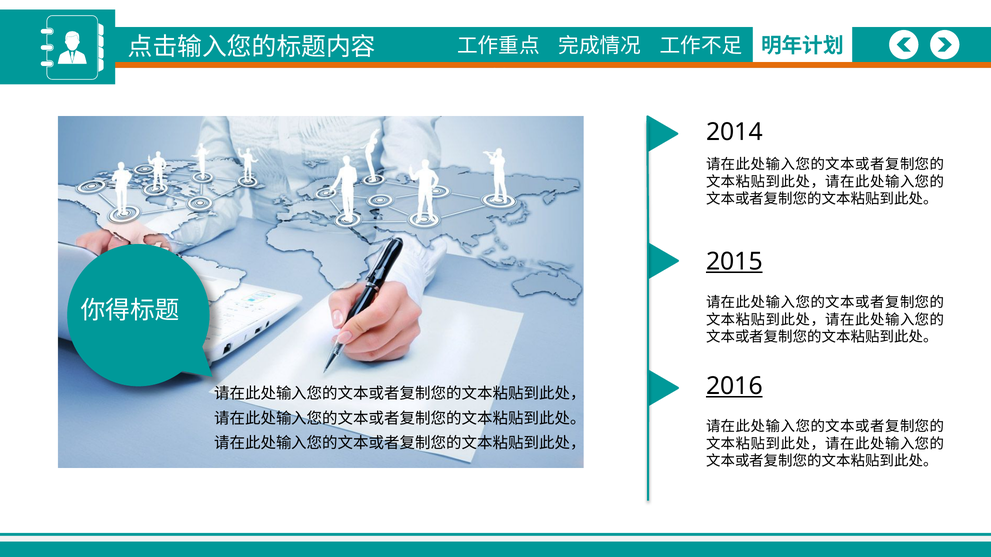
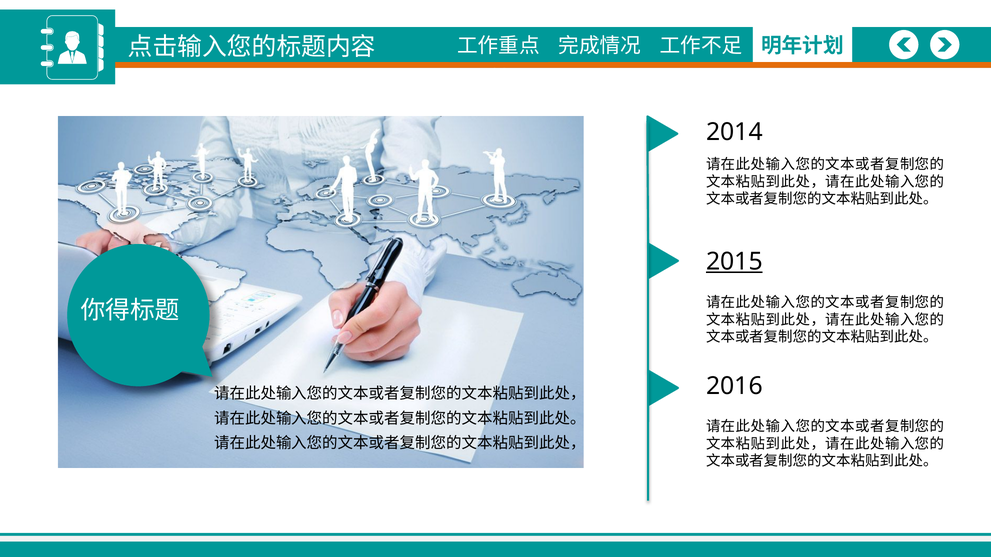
2016 underline: present -> none
